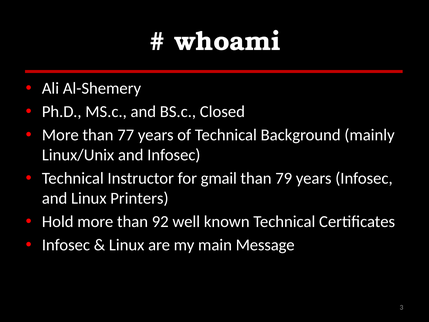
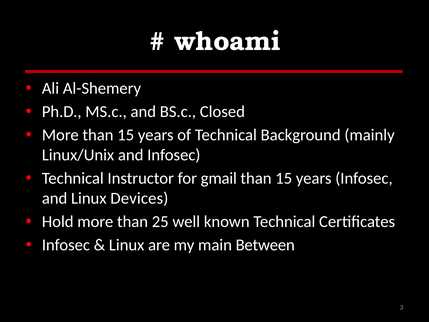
More than 77: 77 -> 15
79 at (284, 178): 79 -> 15
Printers: Printers -> Devices
92: 92 -> 25
Message: Message -> Between
